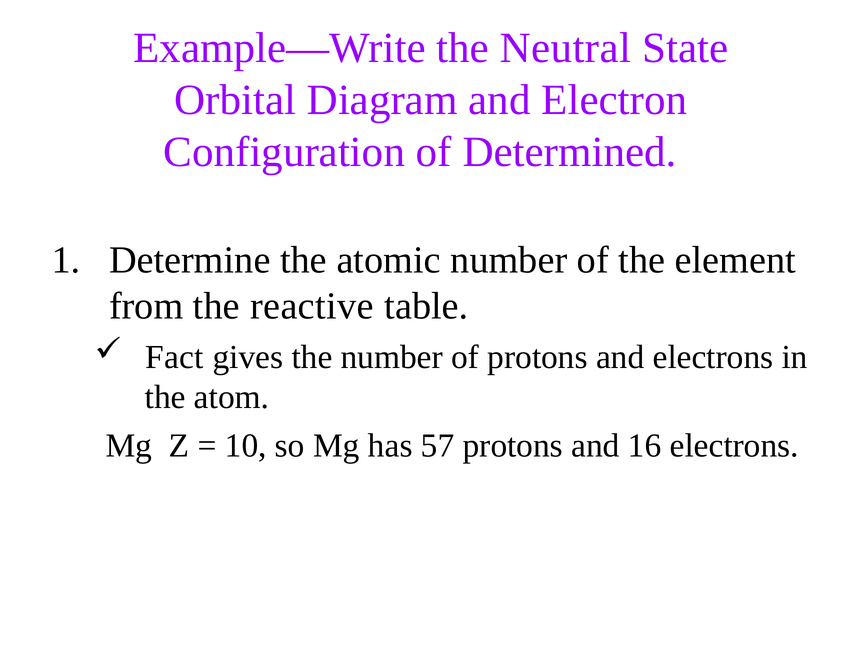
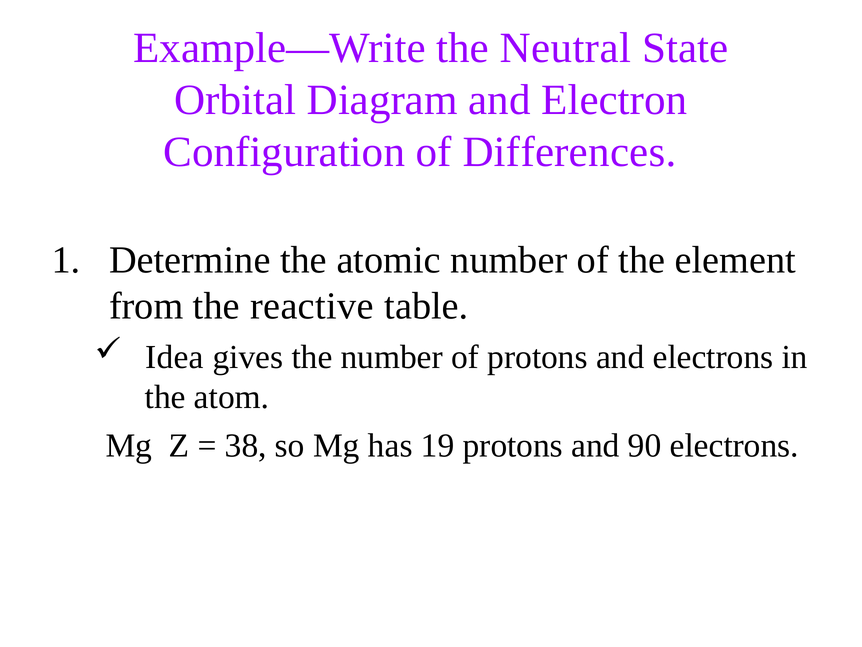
Determined: Determined -> Differences
Fact: Fact -> Idea
10: 10 -> 38
57: 57 -> 19
16: 16 -> 90
